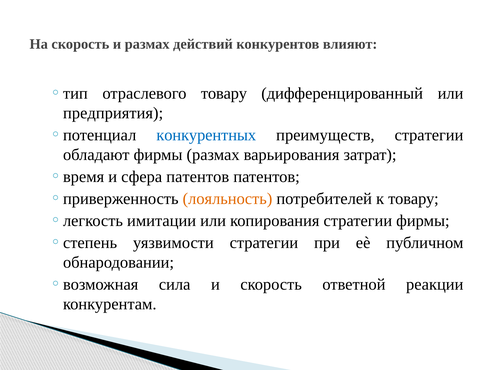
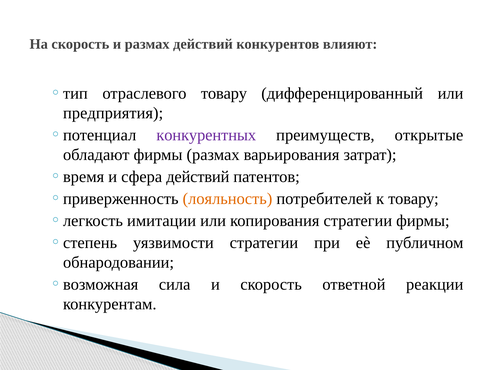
конкурентных colour: blue -> purple
преимуществ стратегии: стратегии -> открытые
сфера патентов: патентов -> действий
